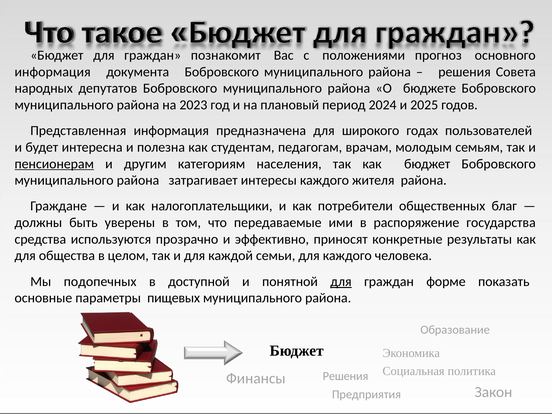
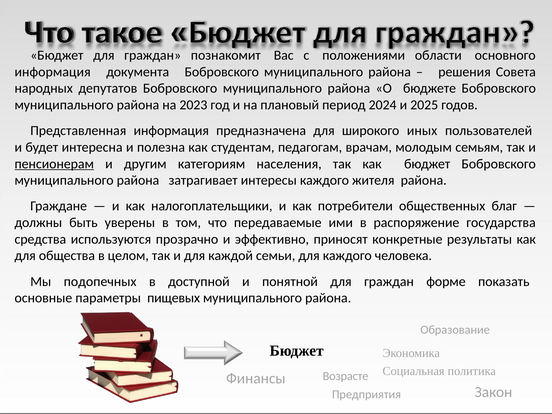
прогноз: прогноз -> области
годах: годах -> иных
для at (341, 282) underline: present -> none
Финансы Решения: Решения -> Возрасте
